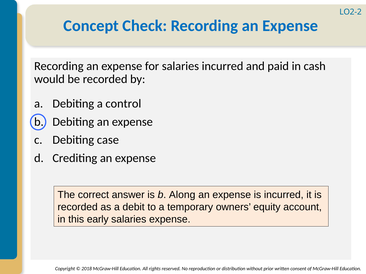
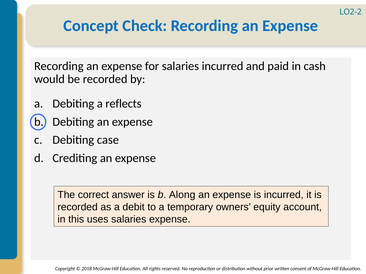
control: control -> reflects
early: early -> uses
